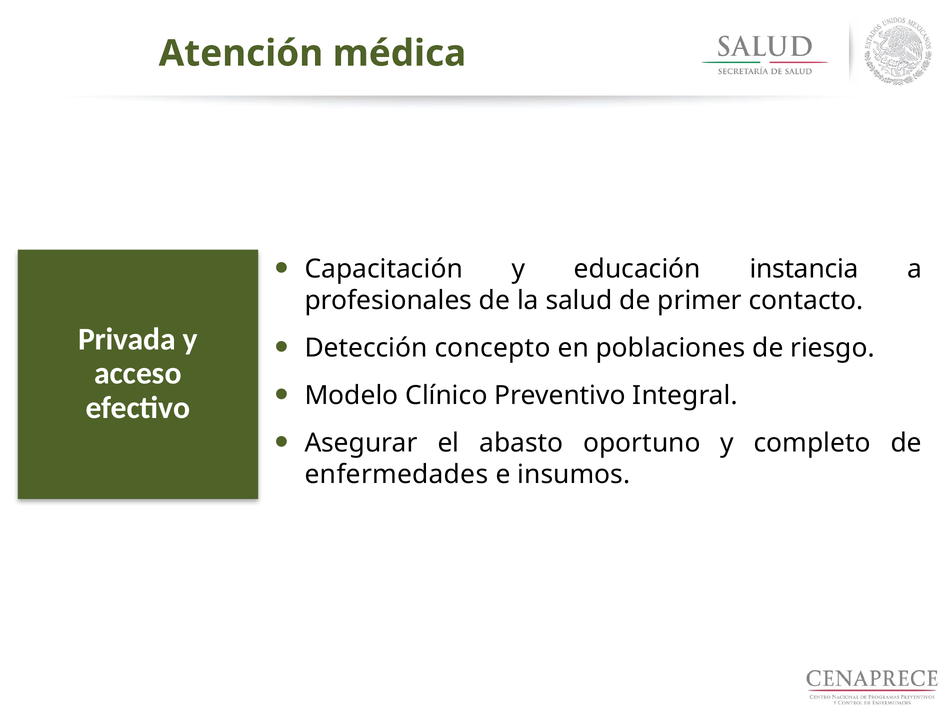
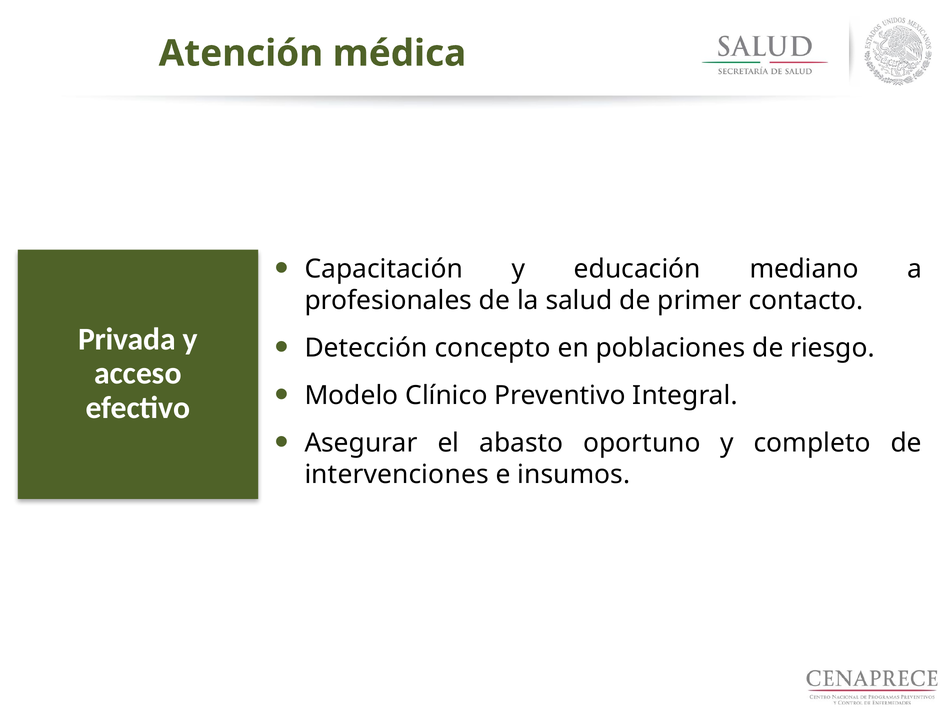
instancia: instancia -> mediano
enfermedades: enfermedades -> intervenciones
